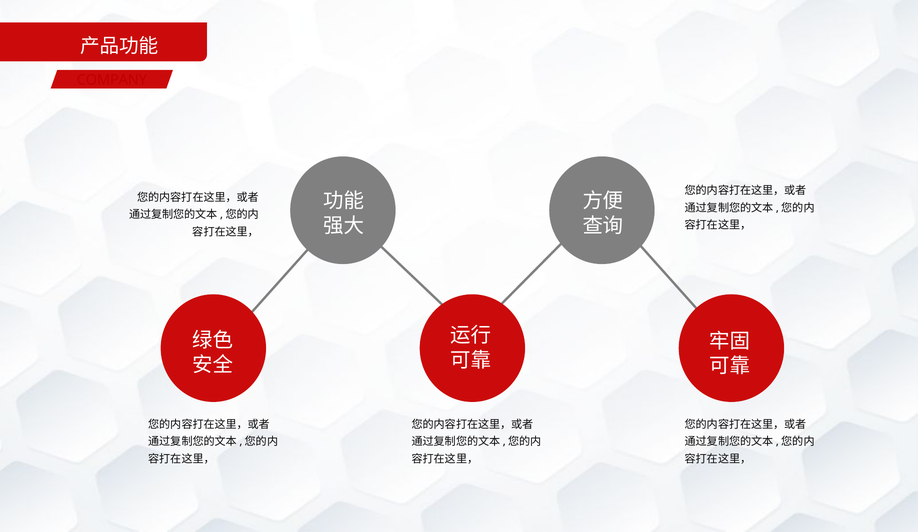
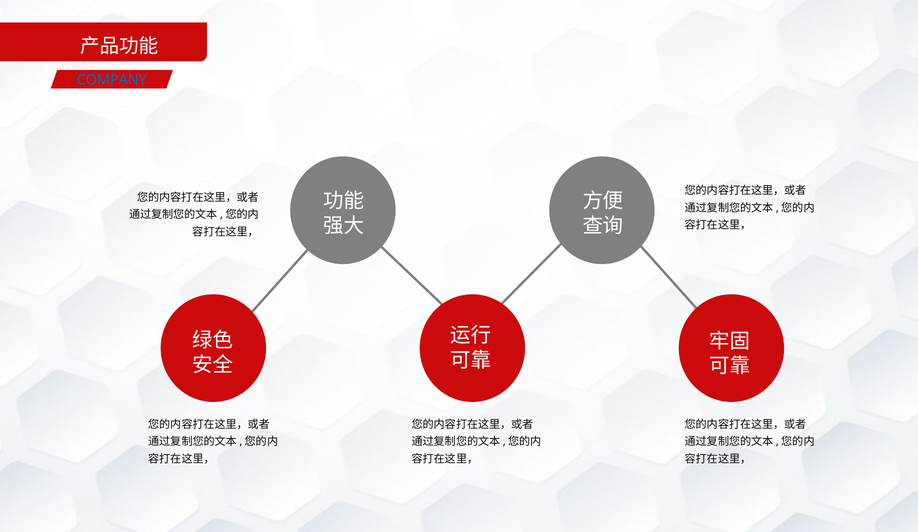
COMPANY colour: red -> blue
